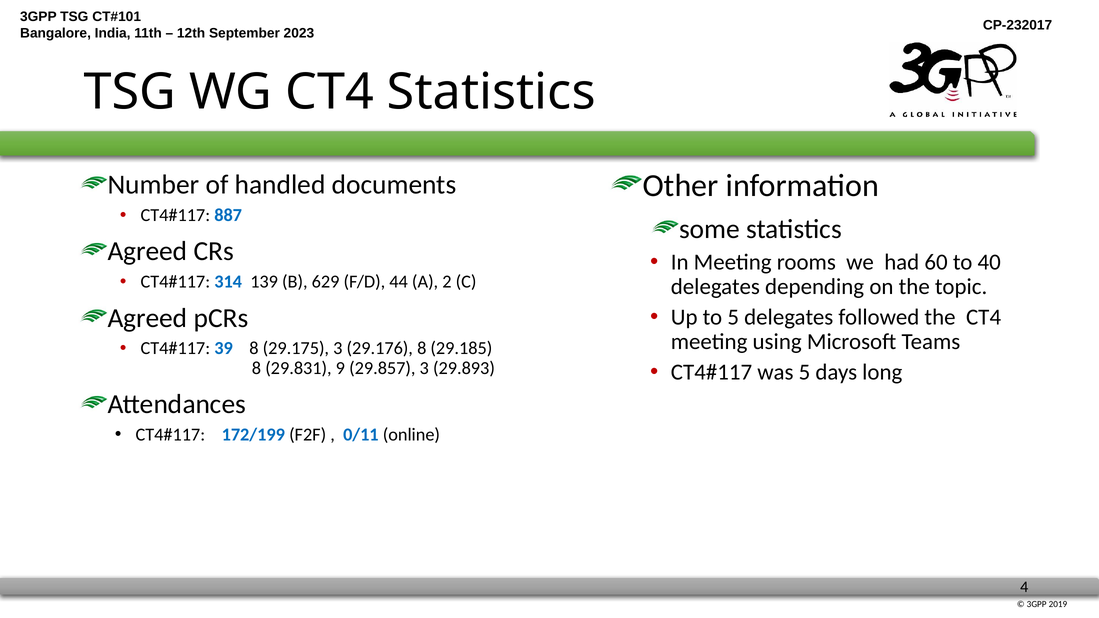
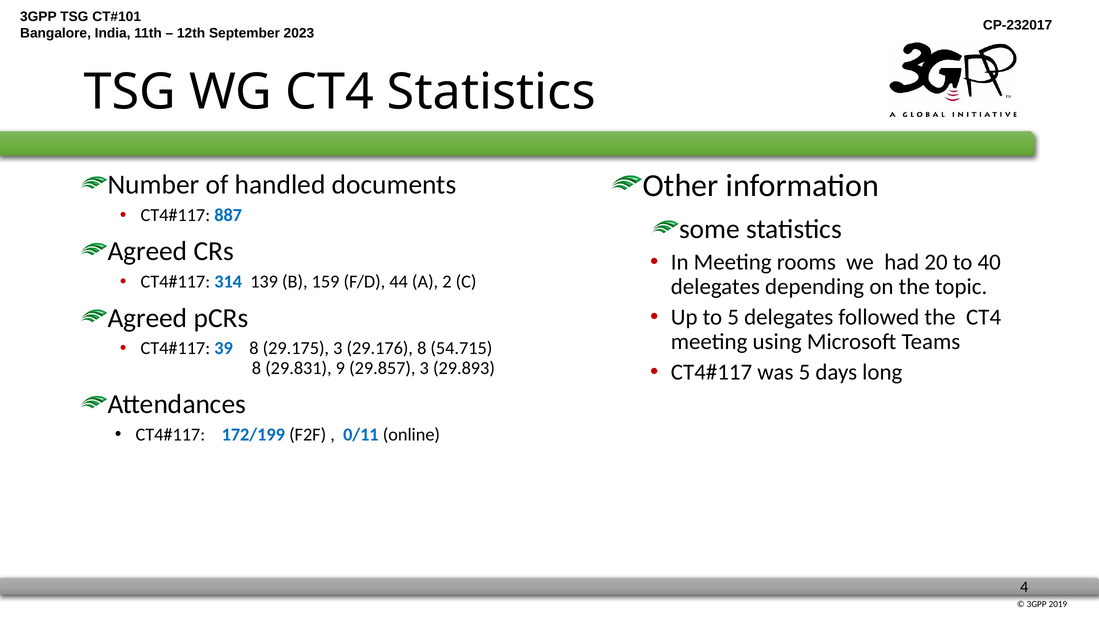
60: 60 -> 20
629: 629 -> 159
29.185: 29.185 -> 54.715
